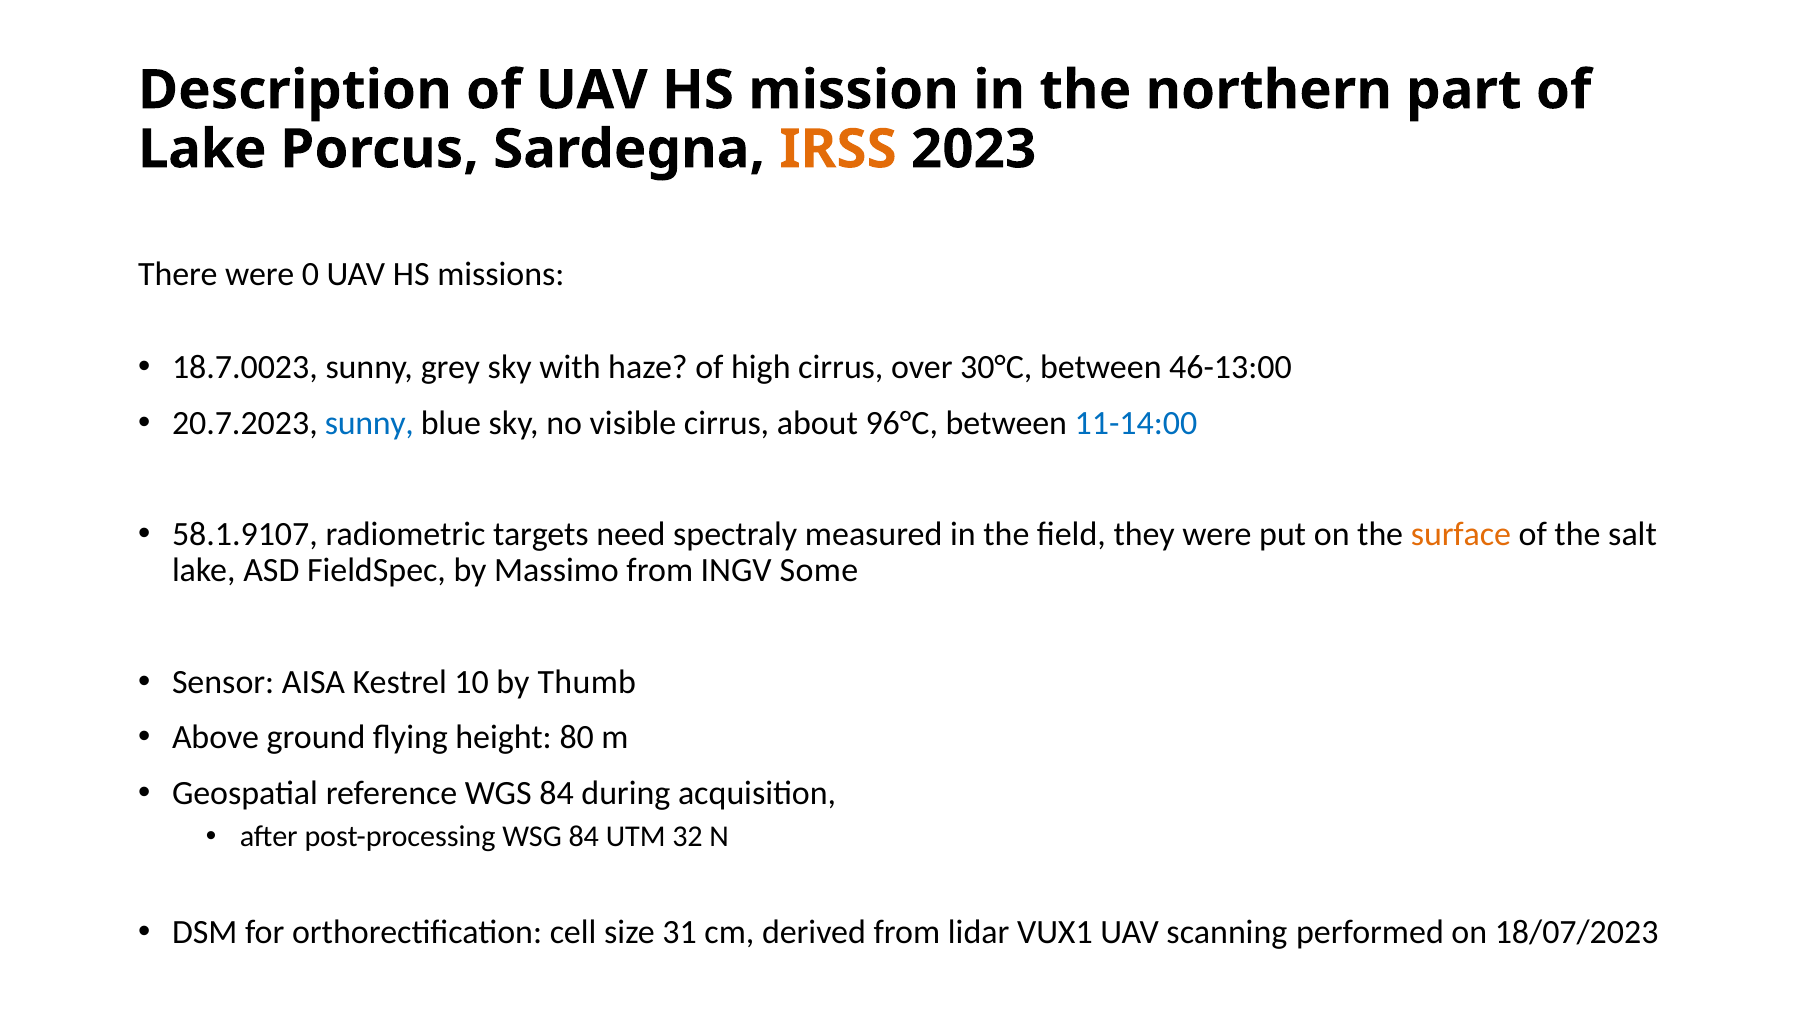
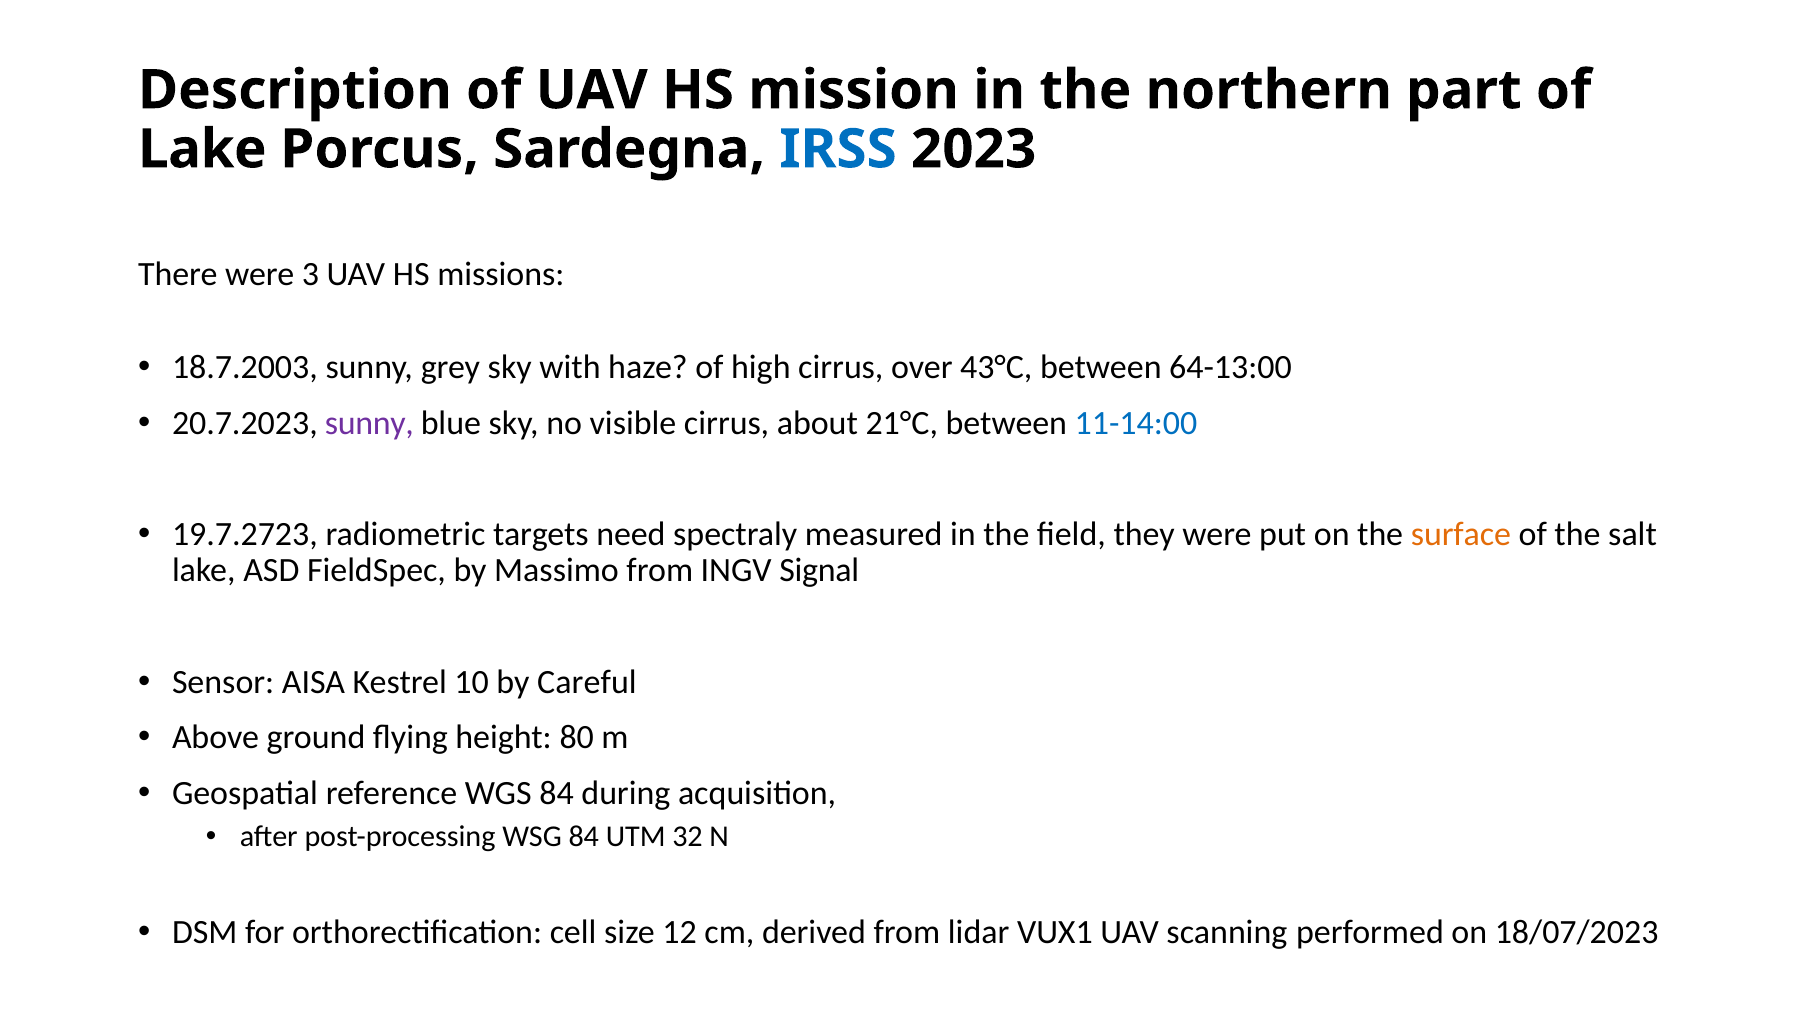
IRSS colour: orange -> blue
0: 0 -> 3
18.7.0023: 18.7.0023 -> 18.7.2003
30°C: 30°C -> 43°C
46-13:00: 46-13:00 -> 64-13:00
sunny at (369, 423) colour: blue -> purple
96°C: 96°C -> 21°C
58.1.9107: 58.1.9107 -> 19.7.2723
Some: Some -> Signal
Thumb: Thumb -> Careful
31: 31 -> 12
